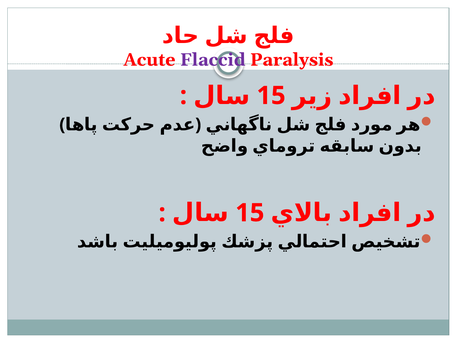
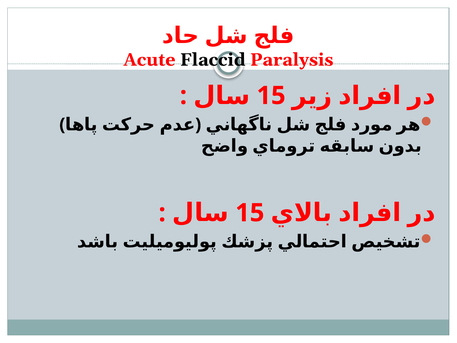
Flaccid colour: purple -> black
